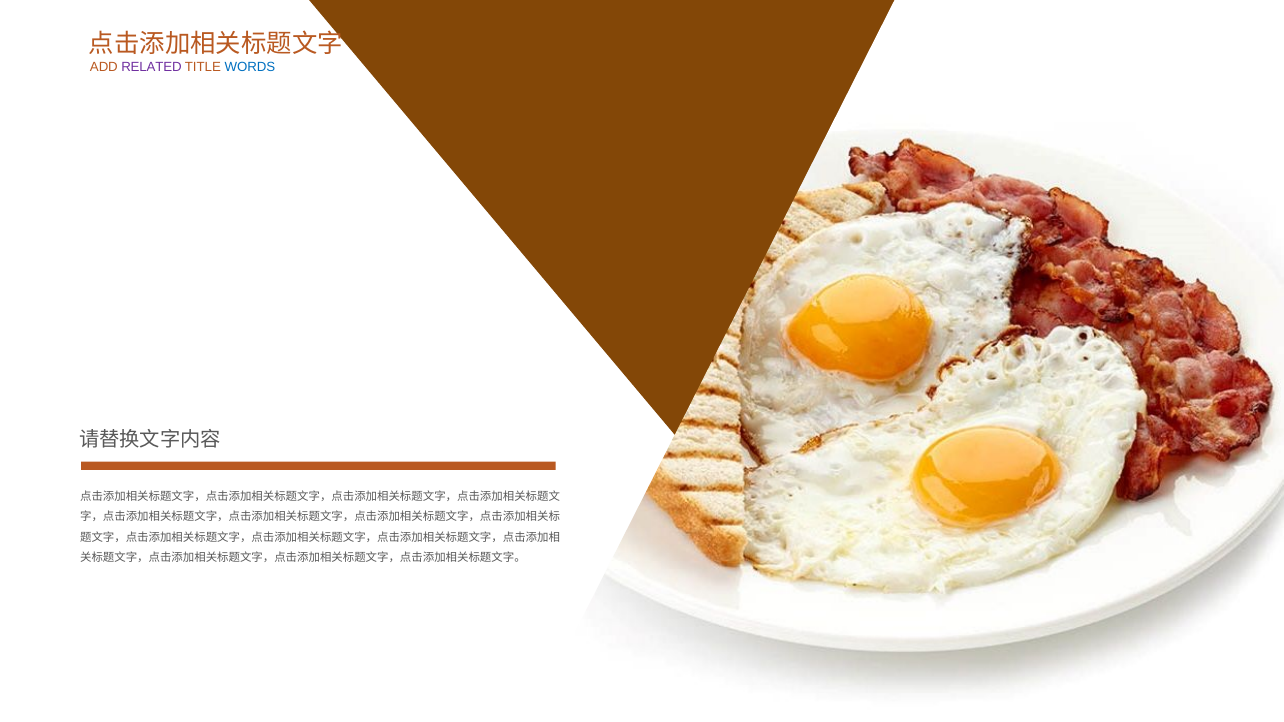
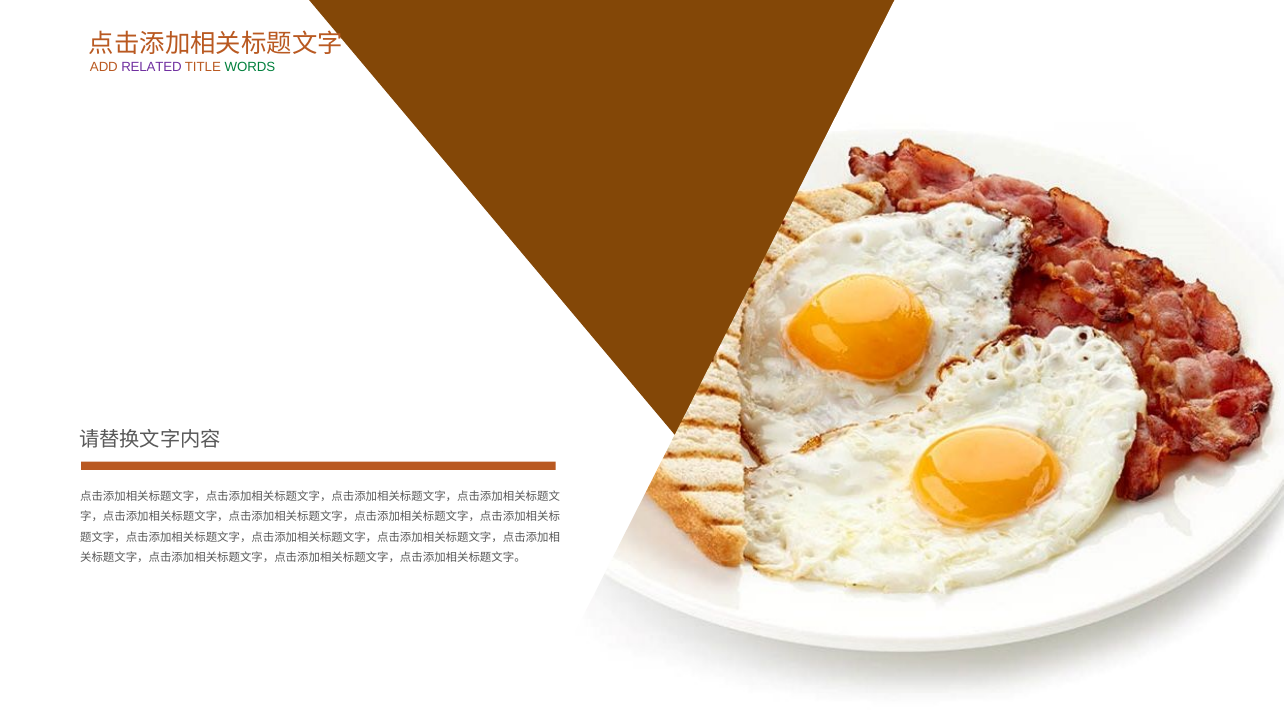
WORDS colour: blue -> green
